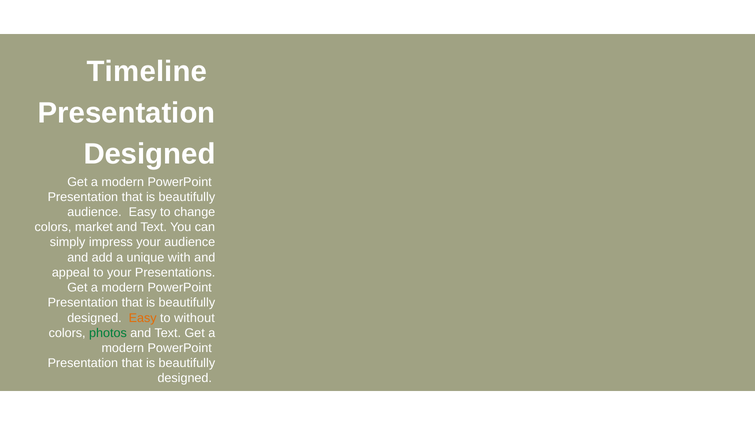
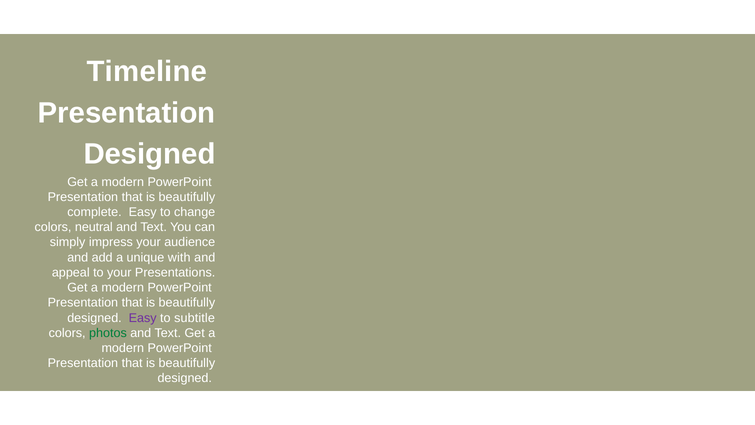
audience at (94, 212): audience -> complete
market: market -> neutral
Easy at (143, 318) colour: orange -> purple
without: without -> subtitle
